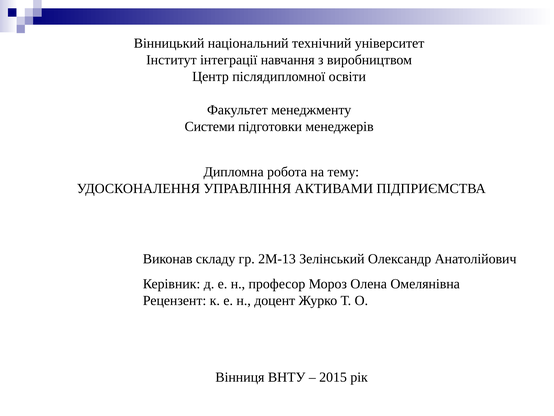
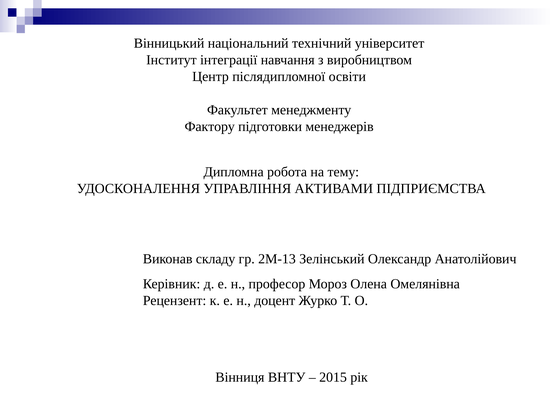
Системи: Системи -> Фактору
